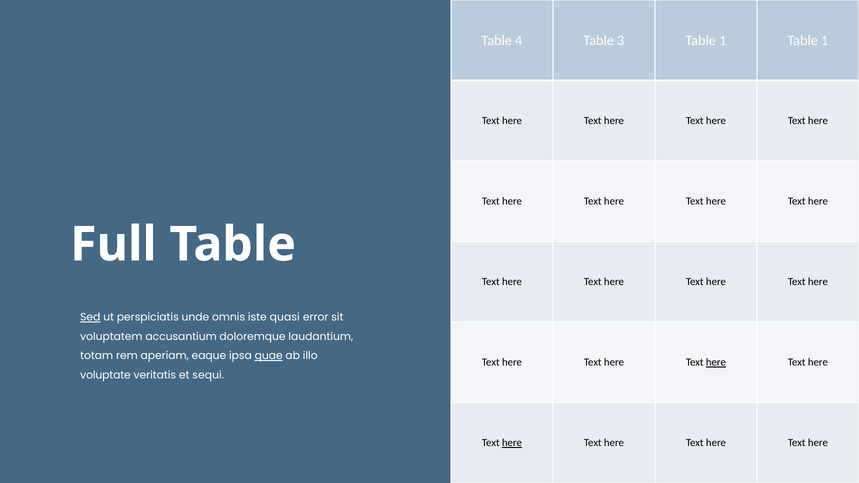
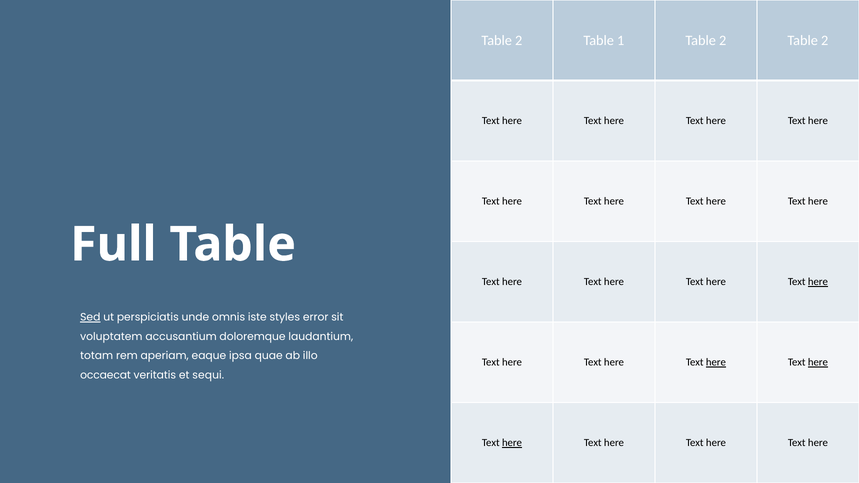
4 at (519, 40): 4 -> 2
3: 3 -> 1
1 at (723, 40): 1 -> 2
1 at (825, 40): 1 -> 2
here at (818, 282) underline: none -> present
quasi: quasi -> styles
quae underline: present -> none
here at (818, 362) underline: none -> present
voluptate: voluptate -> occaecat
